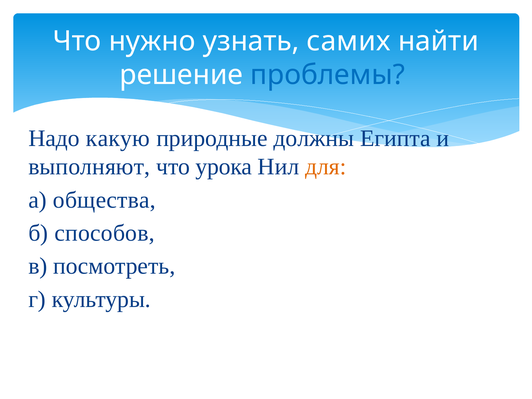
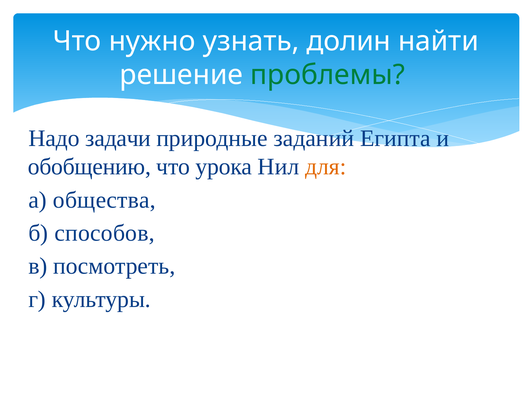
самих: самих -> долин
проблемы colour: blue -> green
какую: какую -> задачи
должны: должны -> заданий
выполняют: выполняют -> обобщению
